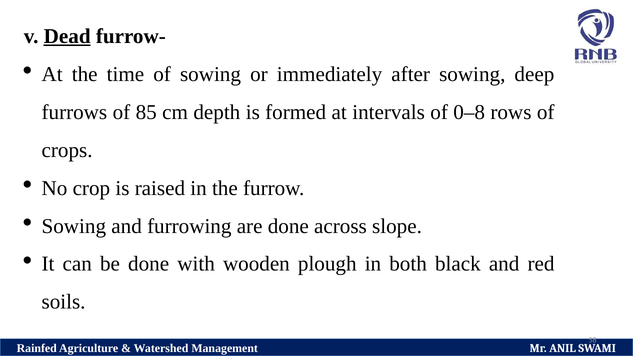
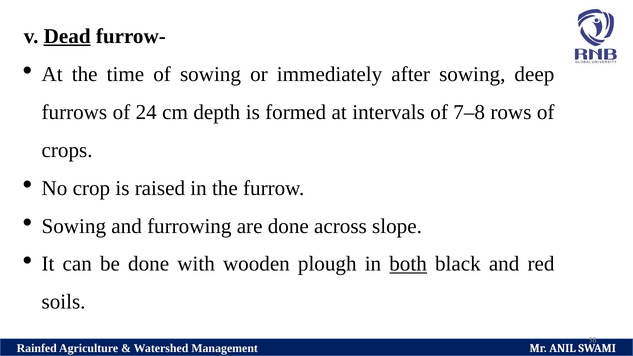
85: 85 -> 24
0–8: 0–8 -> 7–8
both underline: none -> present
